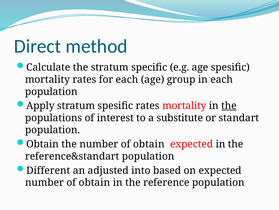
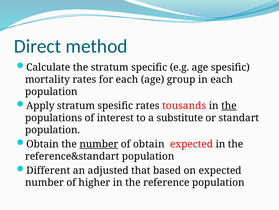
rates mortality: mortality -> tousands
number at (99, 144) underline: none -> present
into: into -> that
obtain at (94, 182): obtain -> higher
